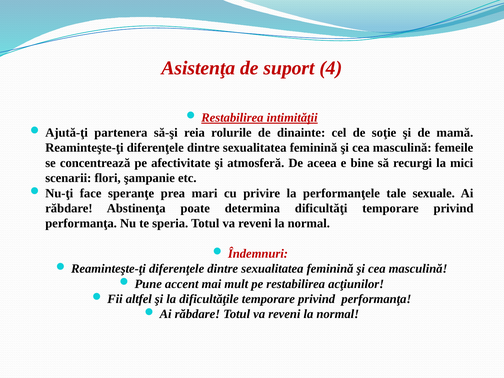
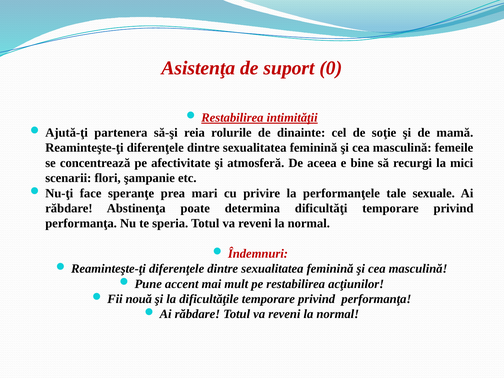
4: 4 -> 0
altfel: altfel -> nouă
